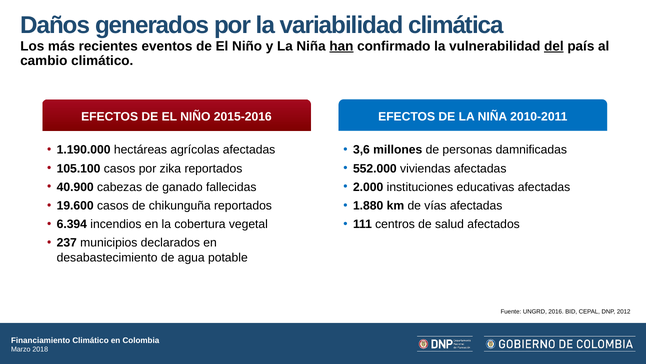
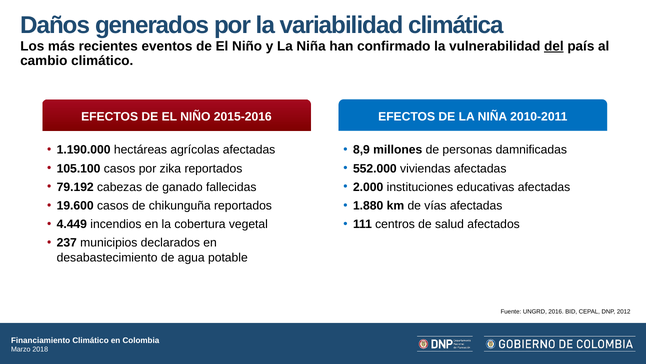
han underline: present -> none
3,6: 3,6 -> 8,9
40.900: 40.900 -> 79.192
6.394: 6.394 -> 4.449
